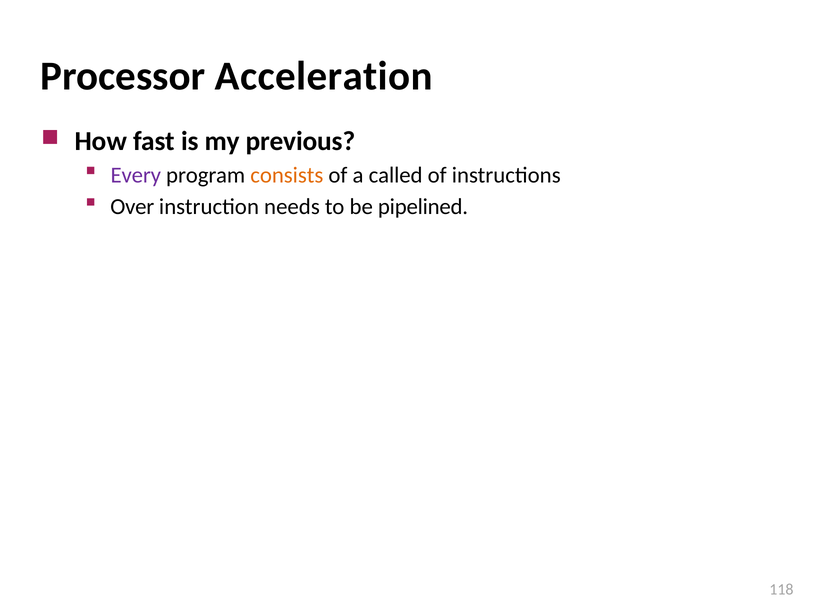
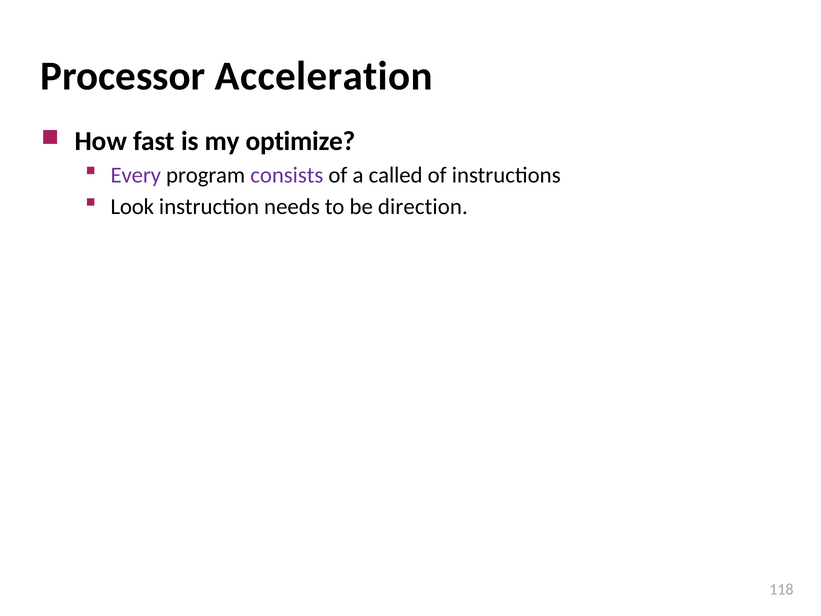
previous: previous -> optimize
consists colour: orange -> purple
Over: Over -> Look
pipelined: pipelined -> direction
